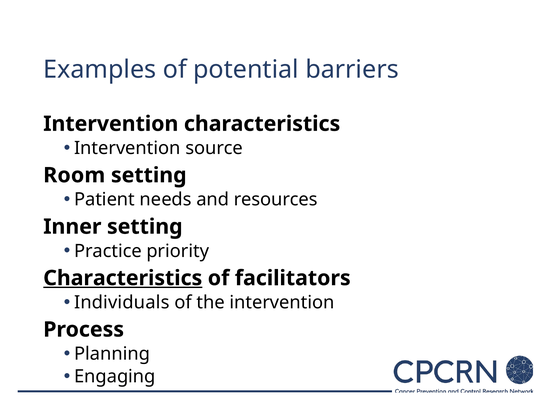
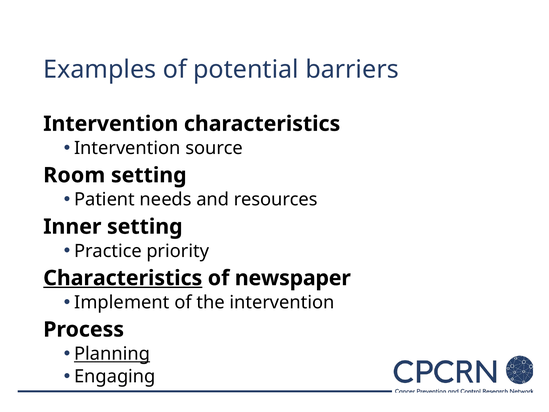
facilitators: facilitators -> newspaper
Individuals: Individuals -> Implement
Planning underline: none -> present
